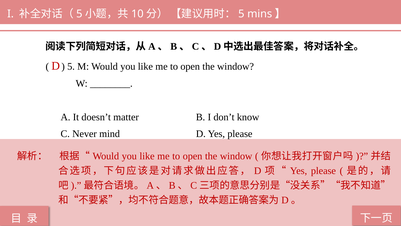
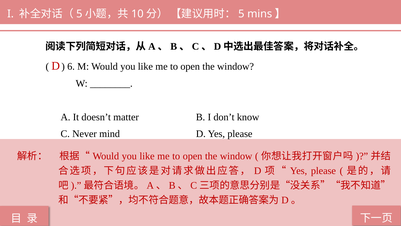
5 at (71, 66): 5 -> 6
